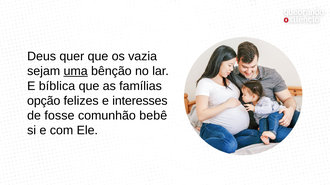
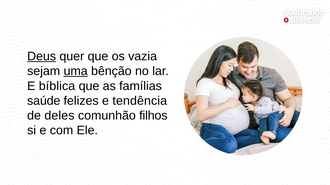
Deus underline: none -> present
opção: opção -> saúde
interesses: interesses -> tendência
fosse: fosse -> deles
bebê: bebê -> filhos
